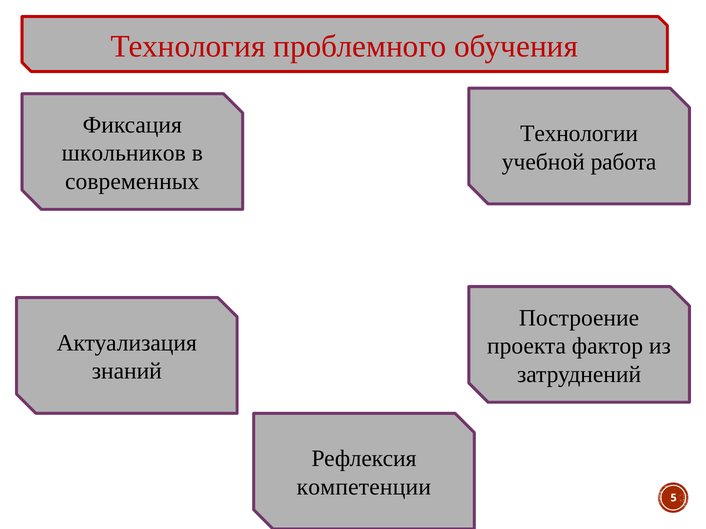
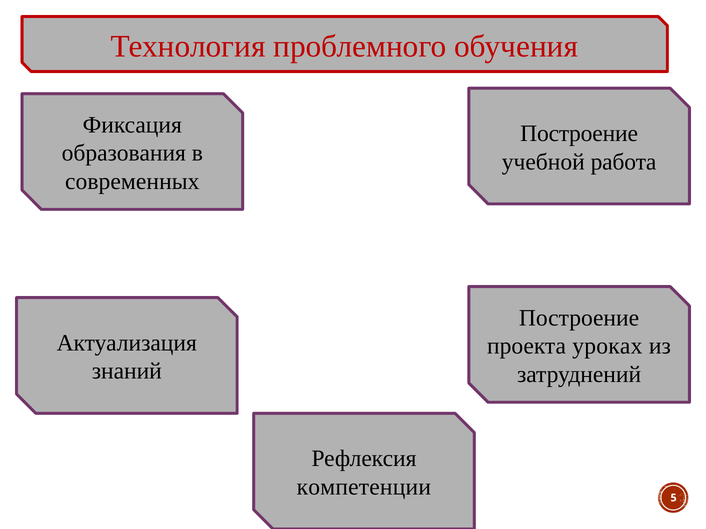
Технологии at (579, 134): Технологии -> Построение
школьников: школьников -> образования
фактор: фактор -> уроках
